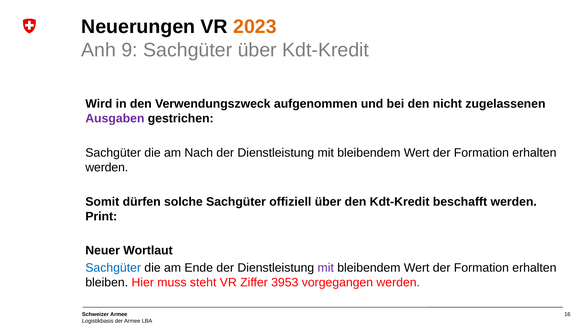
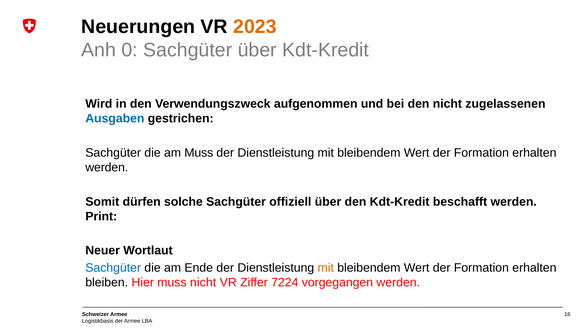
9: 9 -> 0
Ausgaben colour: purple -> blue
am Nach: Nach -> Muss
mit at (326, 267) colour: purple -> orange
muss steht: steht -> nicht
3953: 3953 -> 7224
